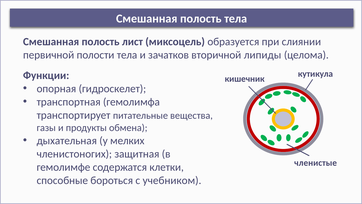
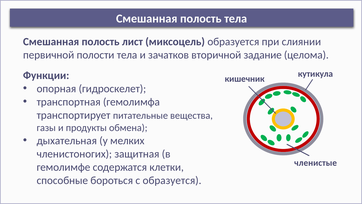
липиды: липиды -> задание
с учебником: учебником -> образуется
